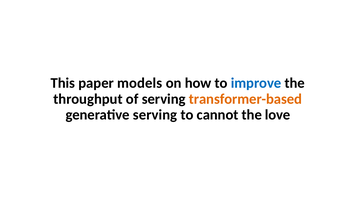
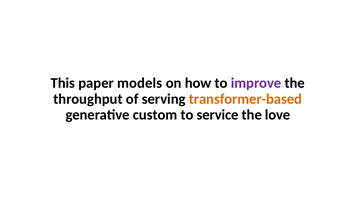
improve colour: blue -> purple
generative serving: serving -> custom
cannot: cannot -> service
